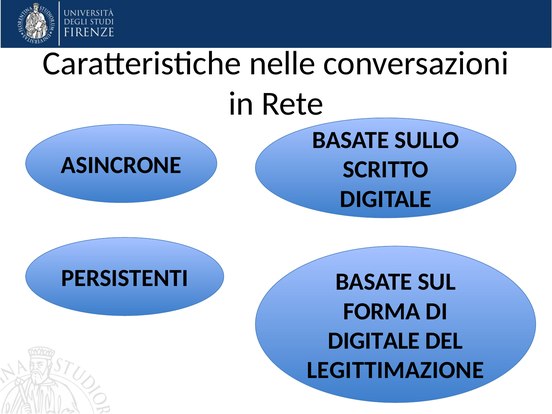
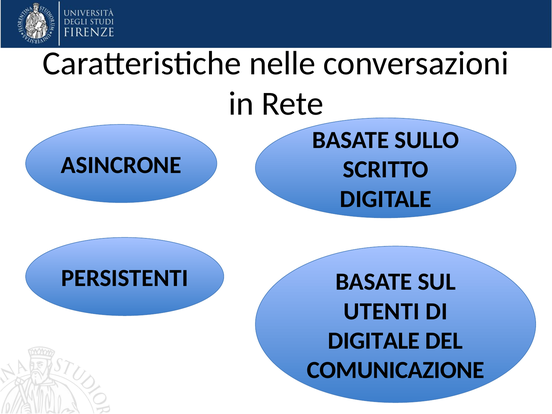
FORMA: FORMA -> UTENTI
LEGITTIMAZIONE: LEGITTIMAZIONE -> COMUNICAZIONE
